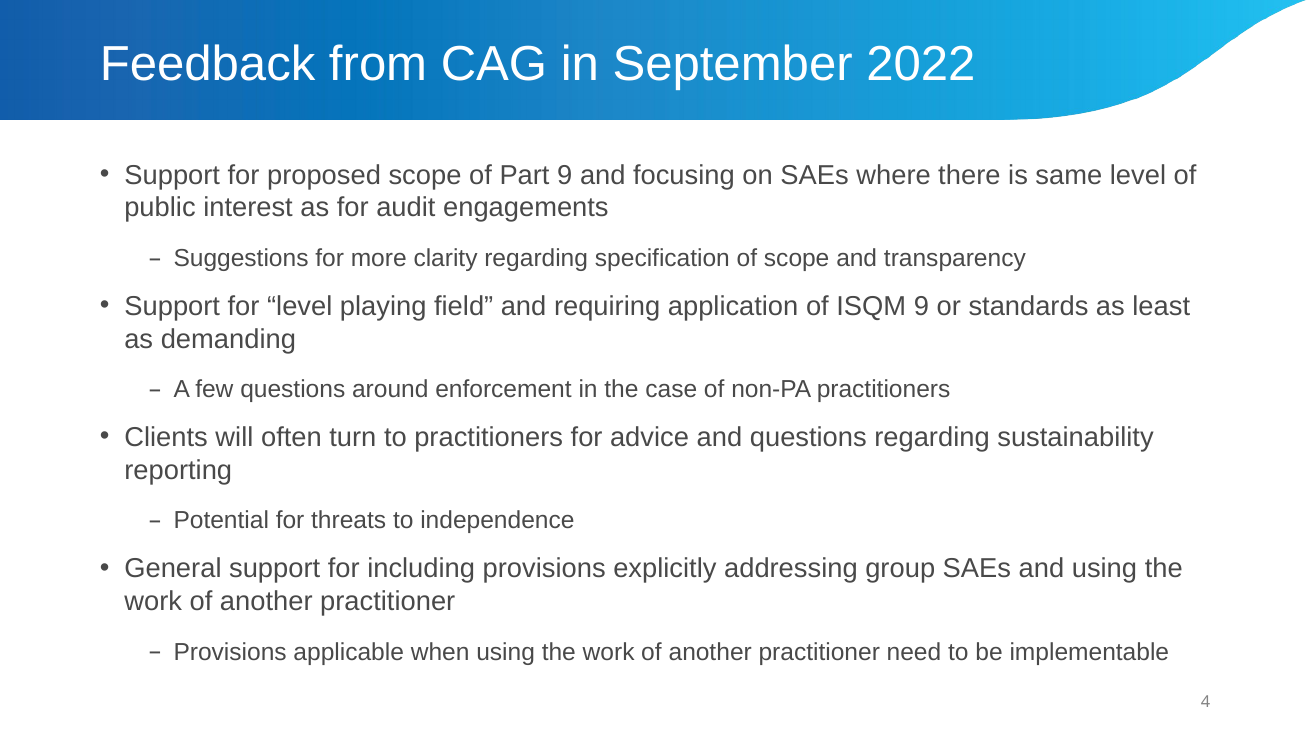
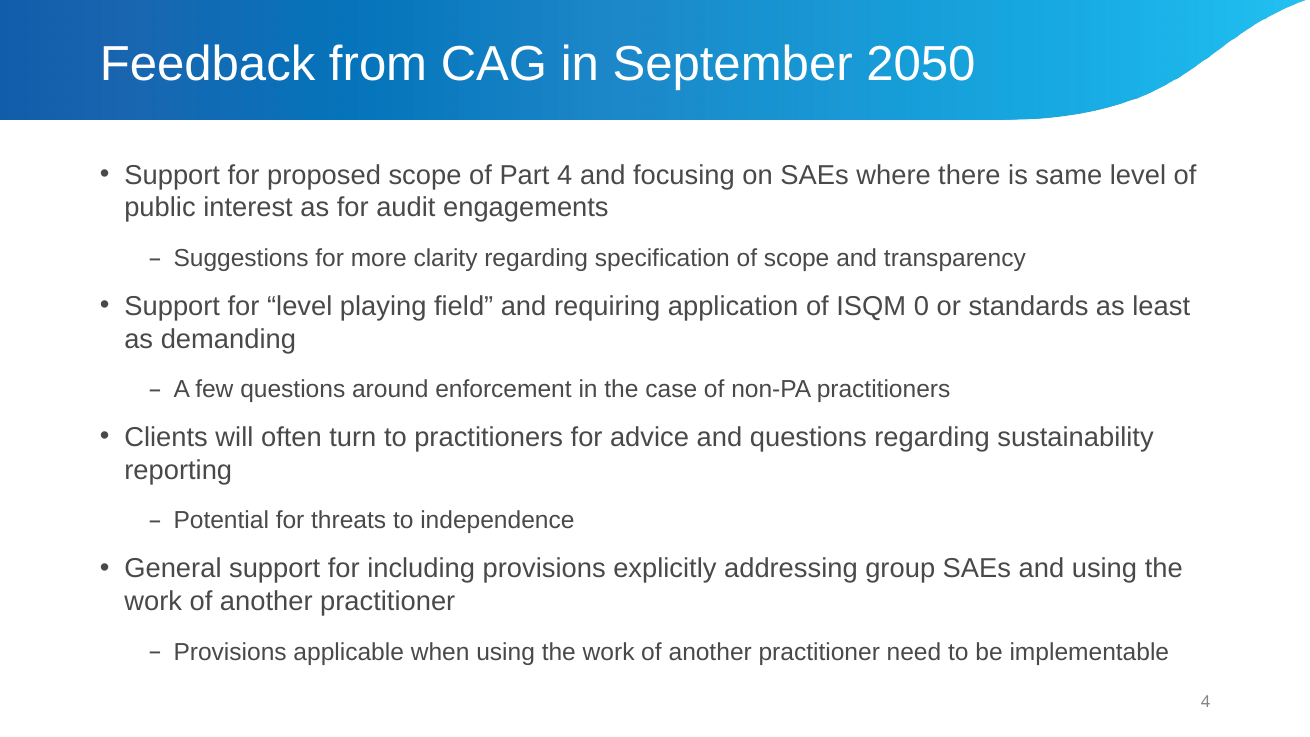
2022: 2022 -> 2050
Part 9: 9 -> 4
ISQM 9: 9 -> 0
